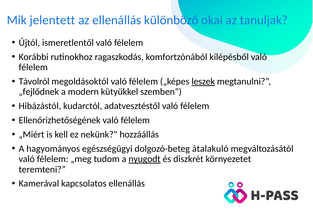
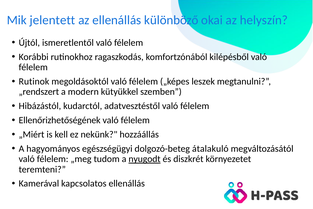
tanuljak: tanuljak -> helyszín
Távolról: Távolról -> Rutinok
leszek underline: present -> none
„fejlődnek: „fejlődnek -> „rendszert
